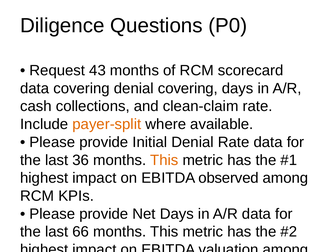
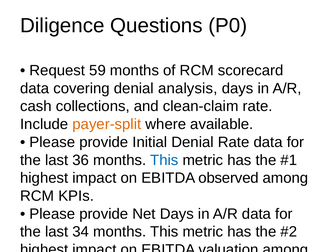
43: 43 -> 59
denial covering: covering -> analysis
This at (164, 160) colour: orange -> blue
66: 66 -> 34
